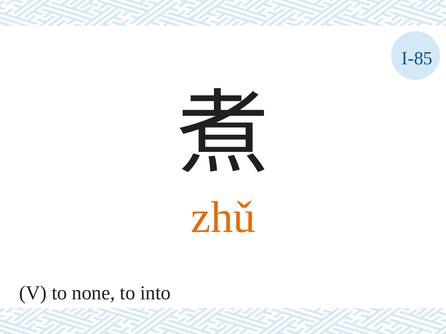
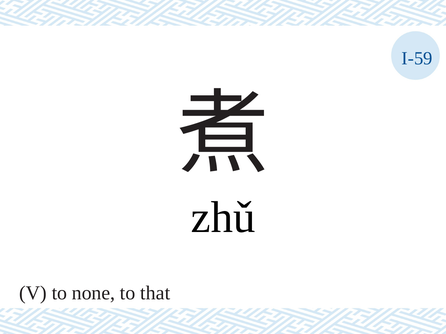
I-85: I-85 -> I-59
zhǔ colour: orange -> black
into: into -> that
